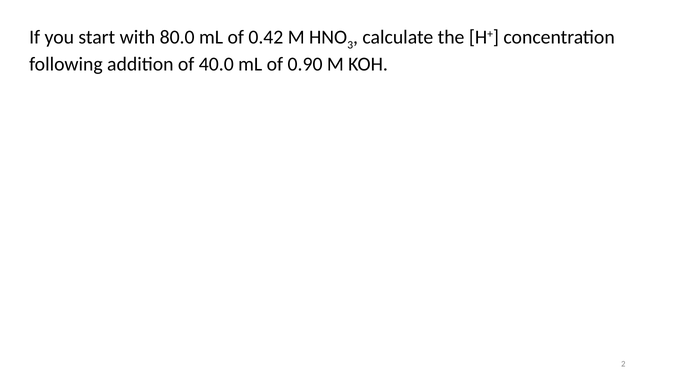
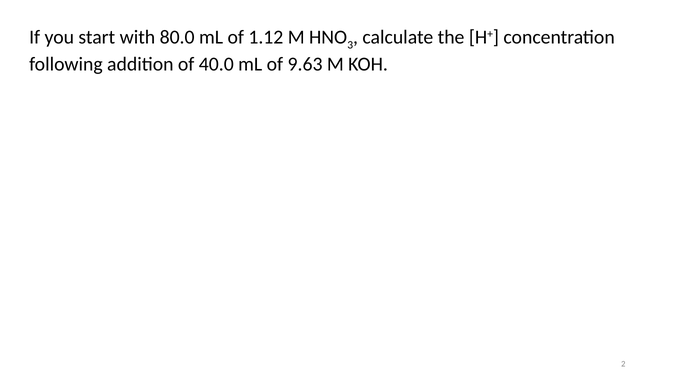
0.42: 0.42 -> 1.12
0.90: 0.90 -> 9.63
